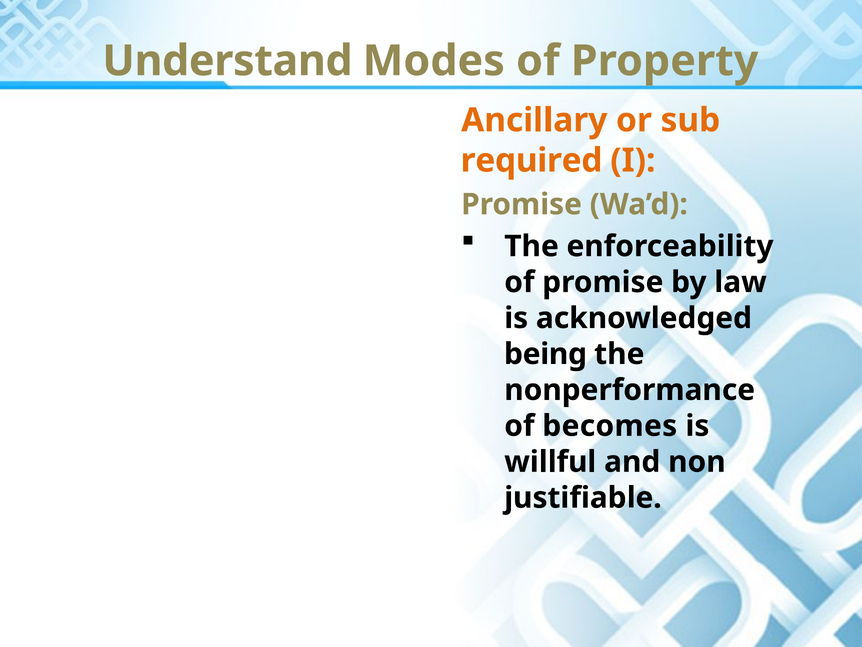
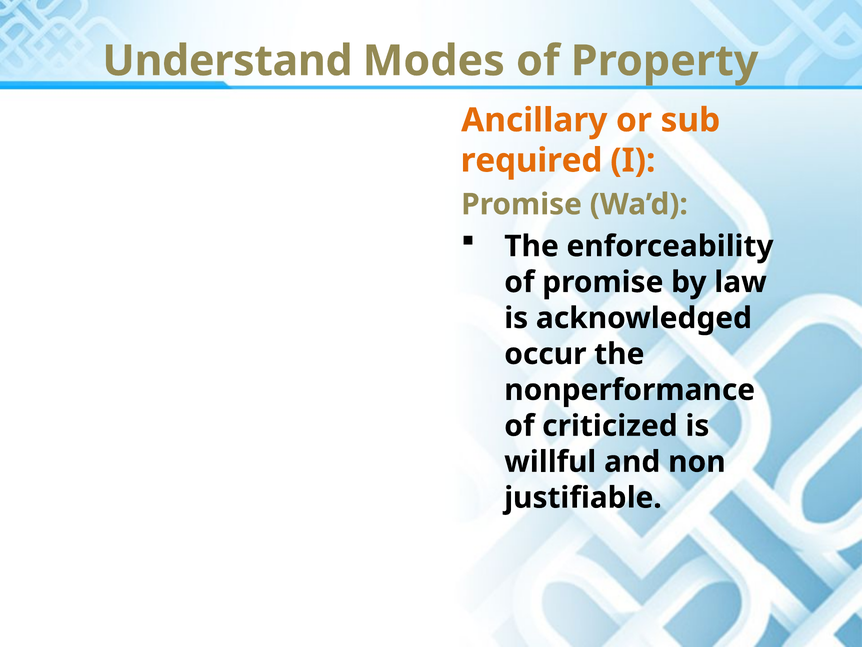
being: being -> occur
becomes: becomes -> criticized
